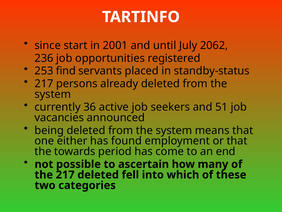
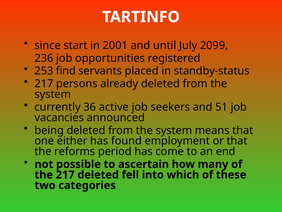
2062: 2062 -> 2099
towards: towards -> reforms
